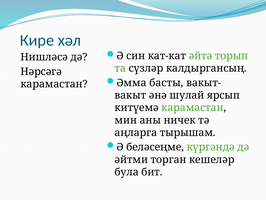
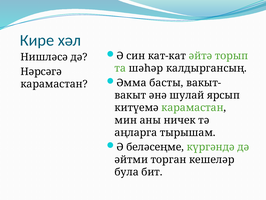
сүзләр: сүзләр -> шәһәр
